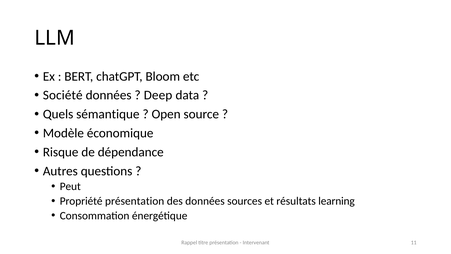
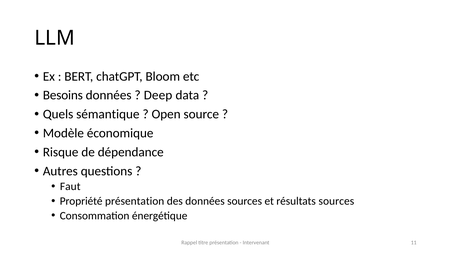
Société: Société -> Besoins
Peut: Peut -> Faut
résultats learning: learning -> sources
